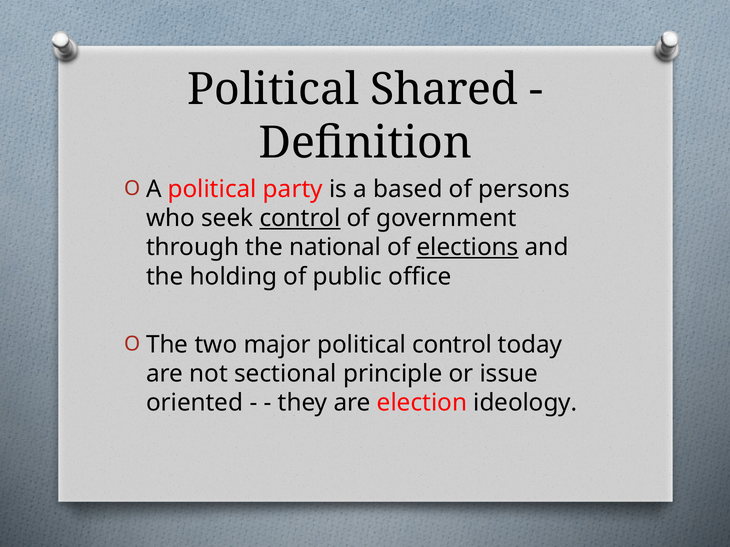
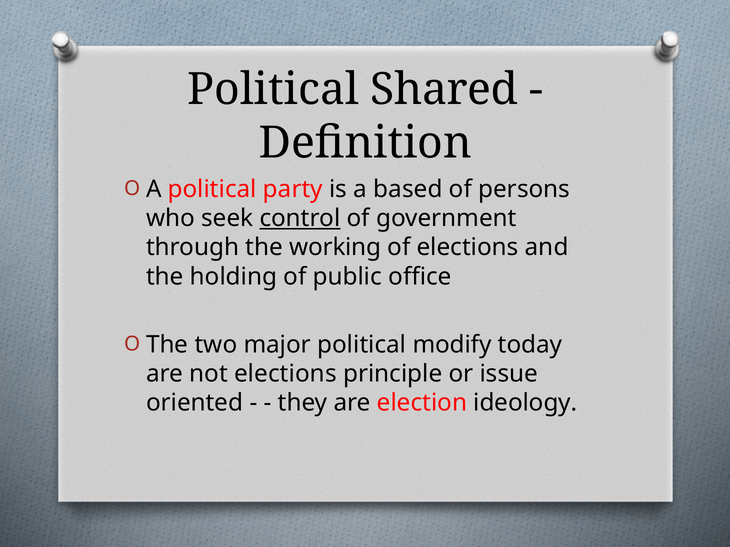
national: national -> working
elections at (468, 248) underline: present -> none
political control: control -> modify
not sectional: sectional -> elections
